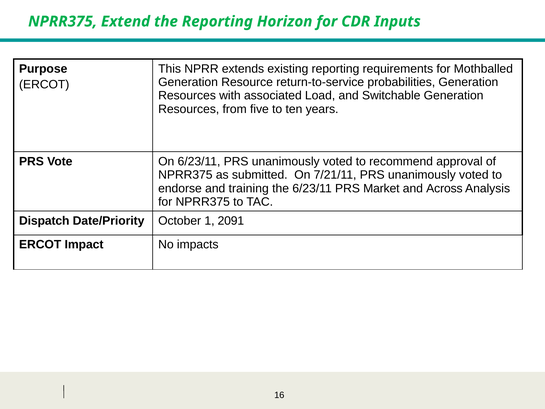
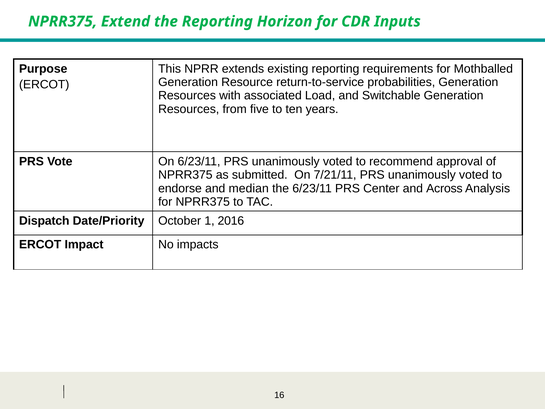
training: training -> median
Market: Market -> Center
2091: 2091 -> 2016
